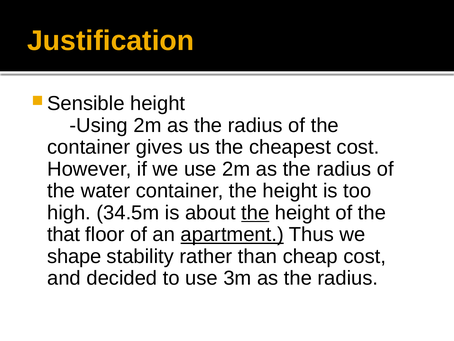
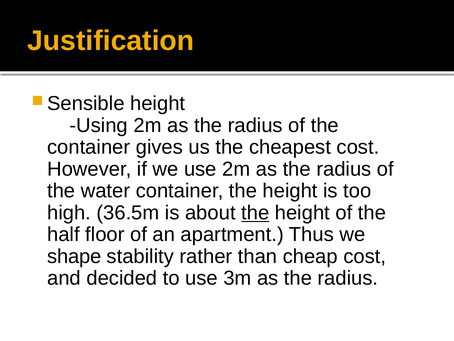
34.5m: 34.5m -> 36.5m
that: that -> half
apartment underline: present -> none
